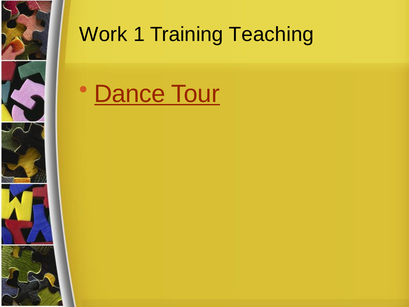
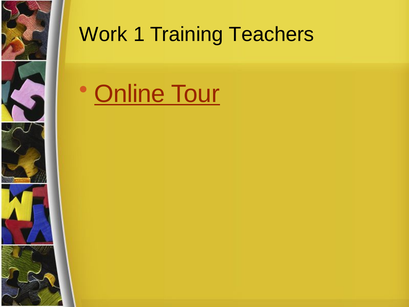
Teaching: Teaching -> Teachers
Dance: Dance -> Online
